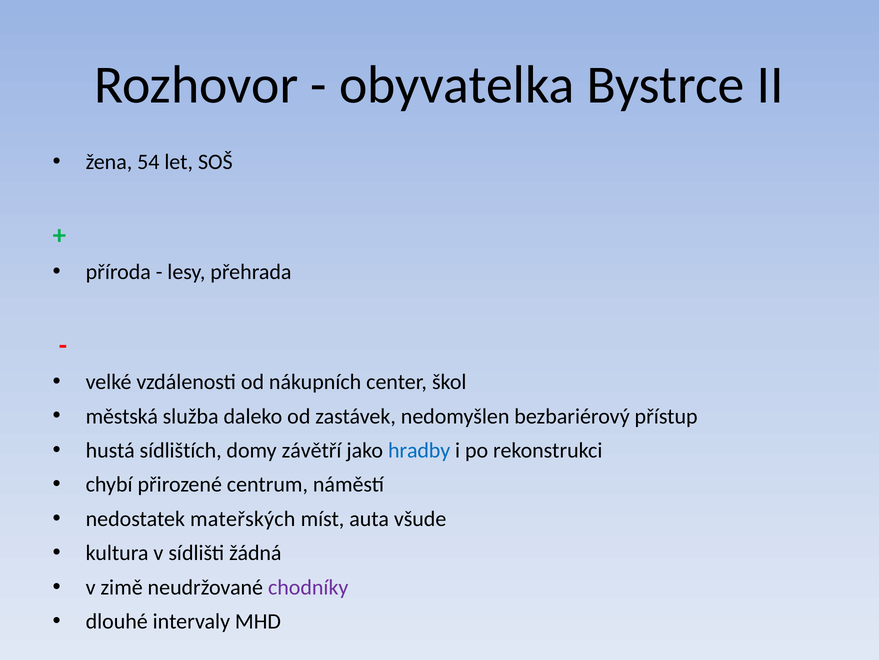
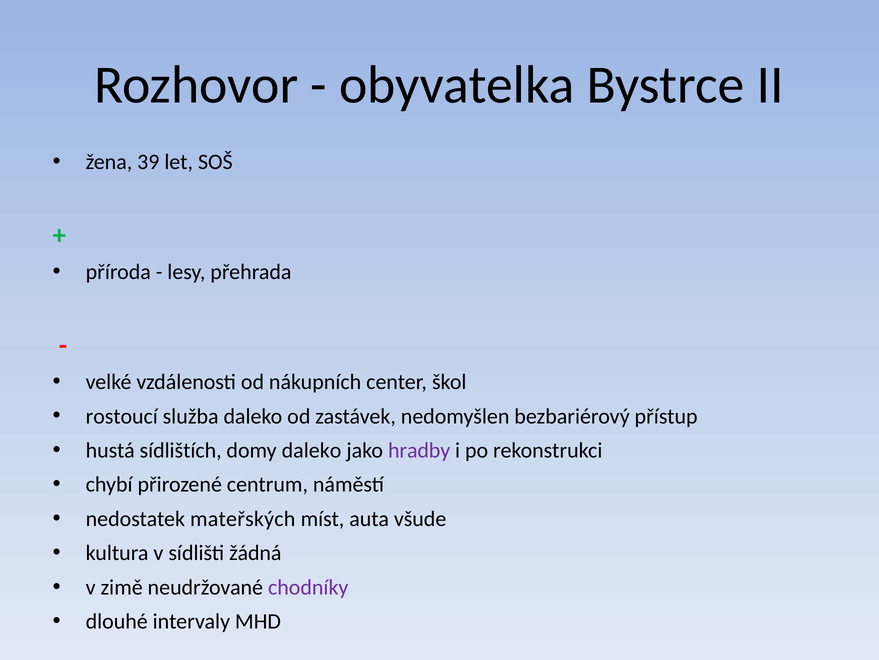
54: 54 -> 39
městská: městská -> rostoucí
domy závětří: závětří -> daleko
hradby colour: blue -> purple
